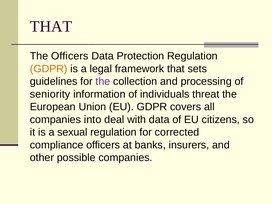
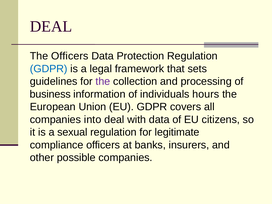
THAT at (51, 26): THAT -> DEAL
GDPR at (49, 69) colour: orange -> blue
seniority: seniority -> business
threat: threat -> hours
corrected: corrected -> legitimate
